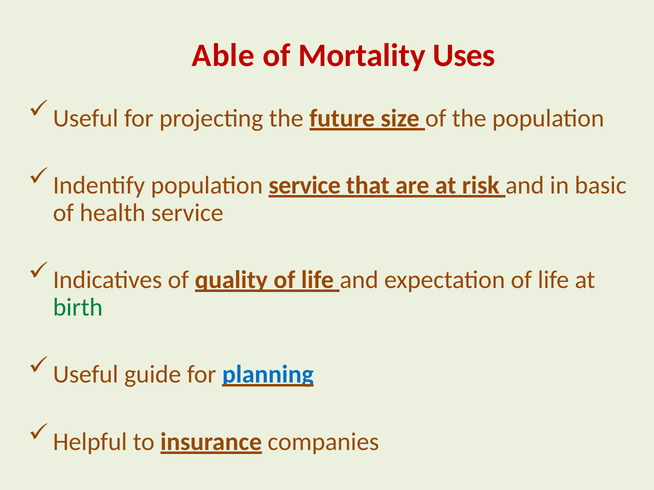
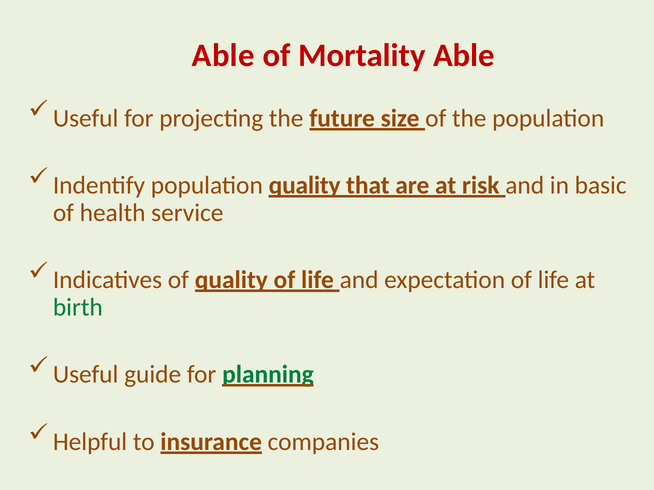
Mortality Uses: Uses -> Able
population service: service -> quality
planning colour: blue -> green
